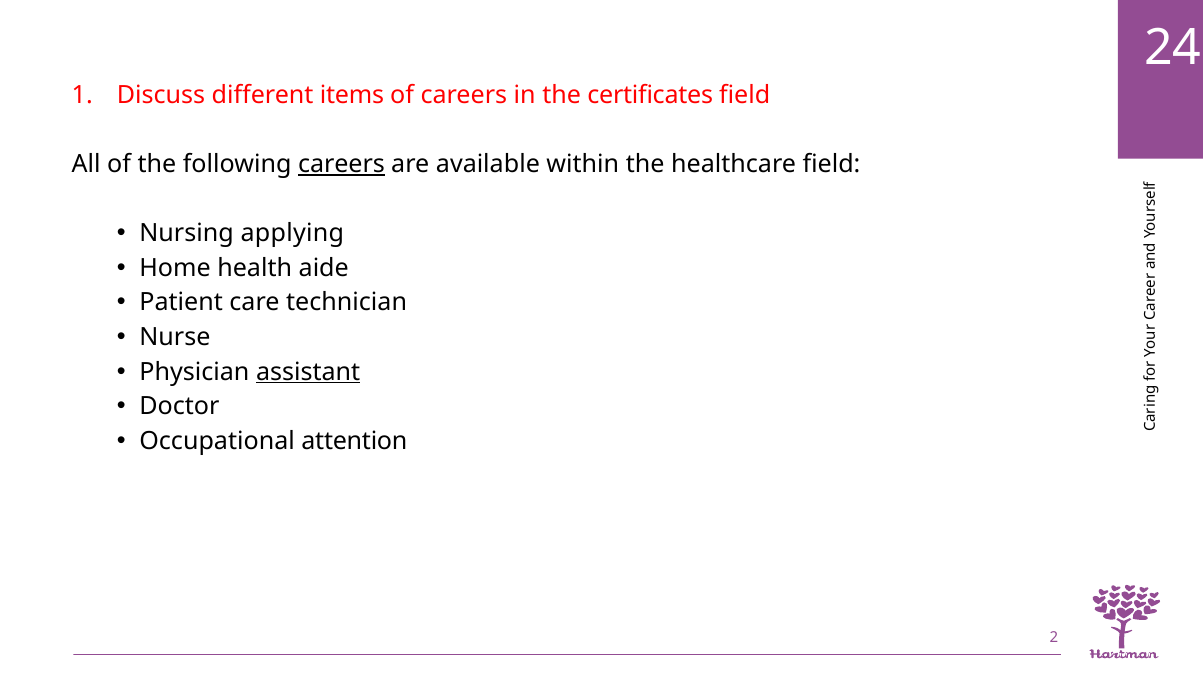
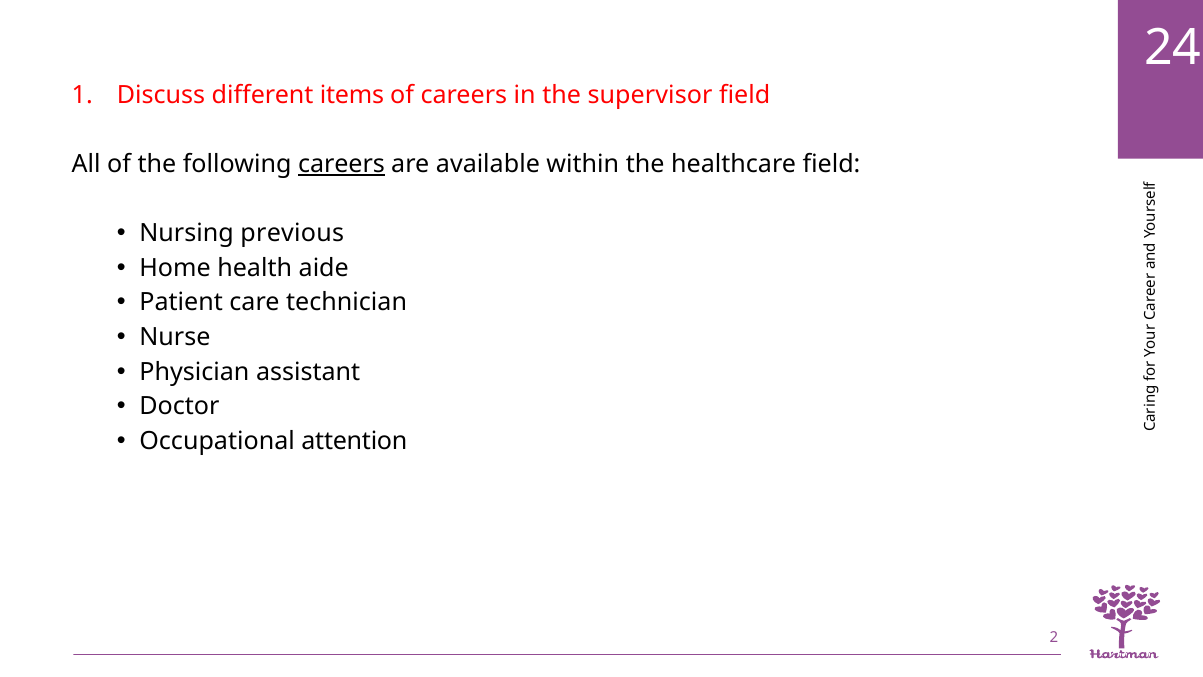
certificates: certificates -> supervisor
applying: applying -> previous
assistant underline: present -> none
